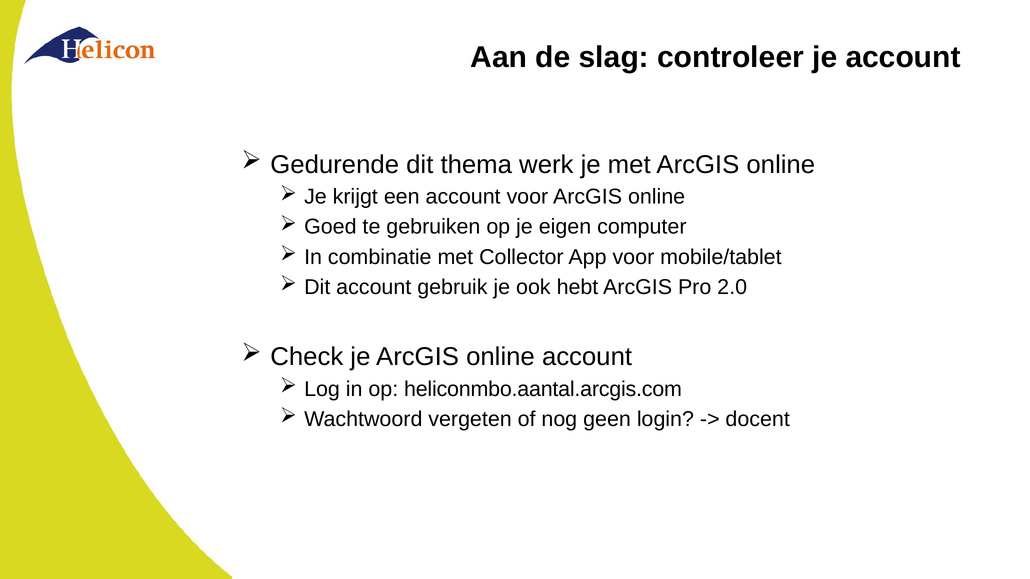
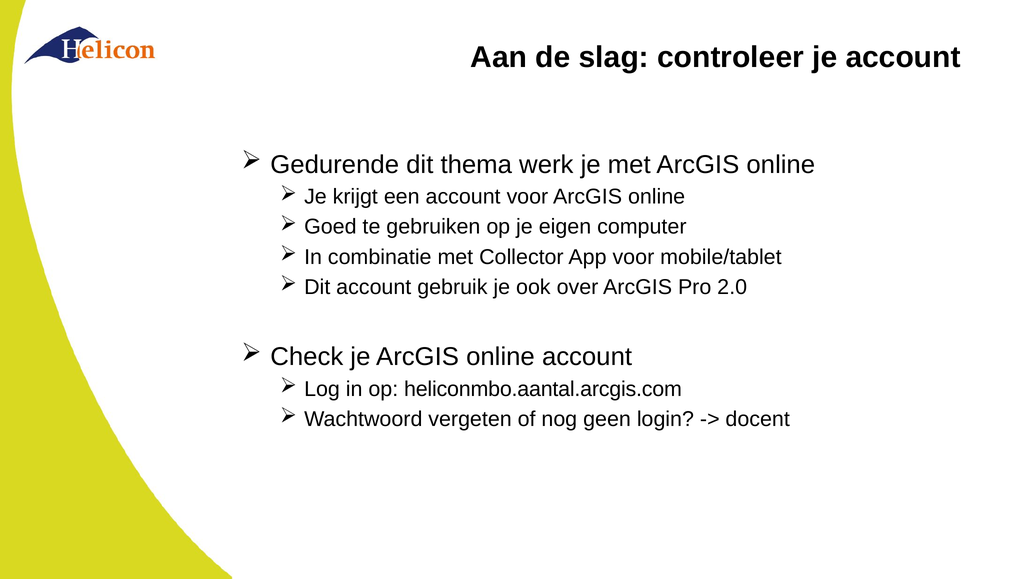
hebt: hebt -> over
